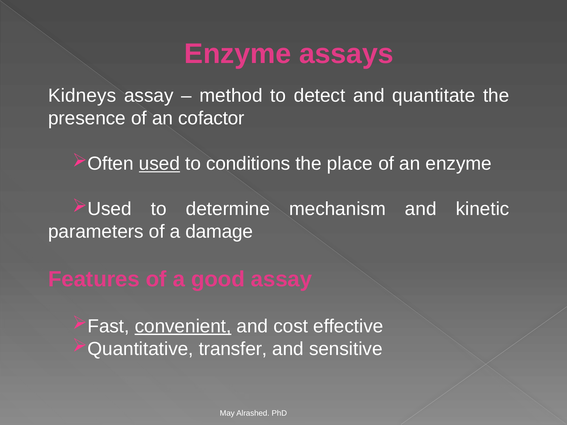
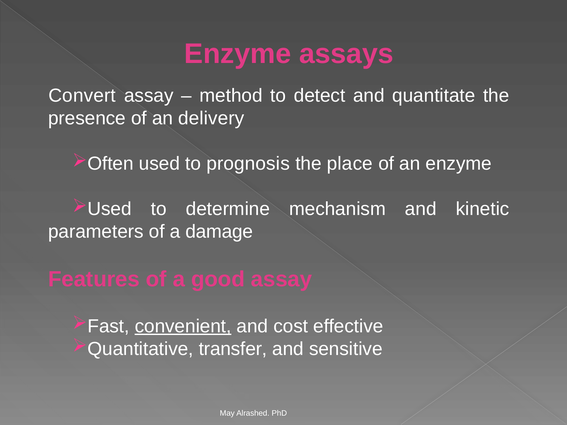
Kidneys: Kidneys -> Convert
cofactor: cofactor -> delivery
used underline: present -> none
conditions: conditions -> prognosis
